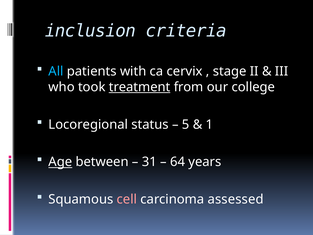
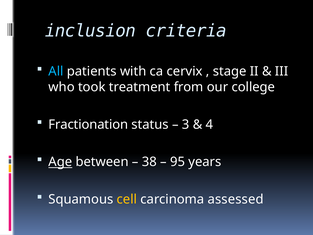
treatment underline: present -> none
Locoregional: Locoregional -> Fractionation
5: 5 -> 3
1: 1 -> 4
31: 31 -> 38
64: 64 -> 95
cell colour: pink -> yellow
